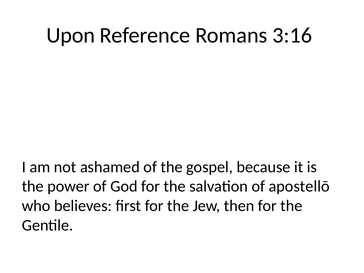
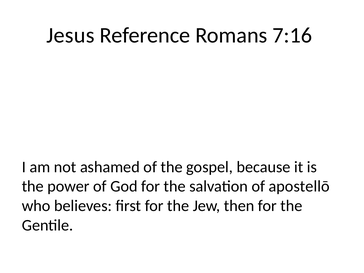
Upon: Upon -> Jesus
3:16: 3:16 -> 7:16
